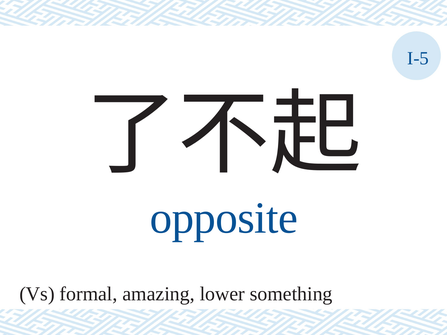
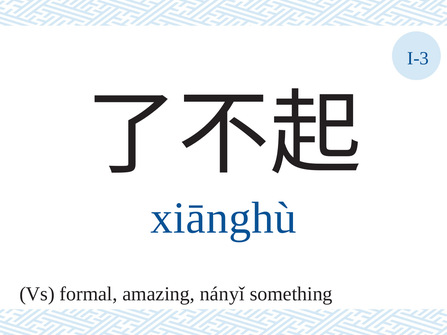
I-5: I-5 -> I-3
opposite: opposite -> xiānghù
lower: lower -> nányǐ
